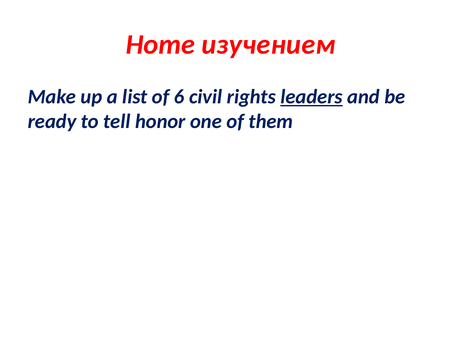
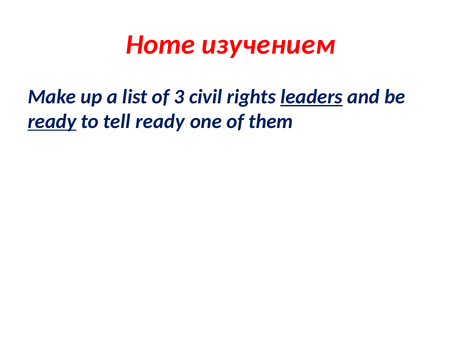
6: 6 -> 3
ready at (52, 122) underline: none -> present
tell honor: honor -> ready
